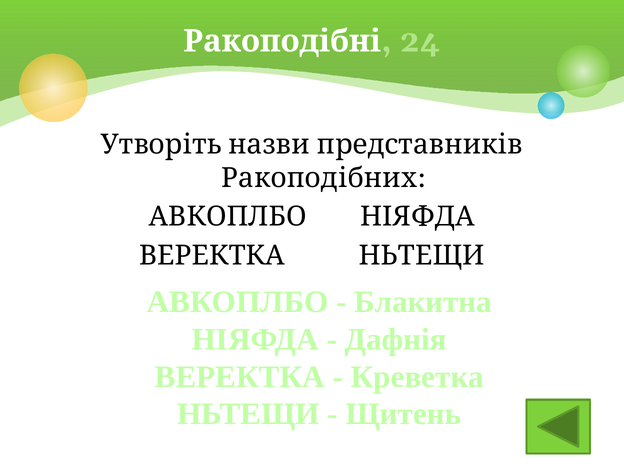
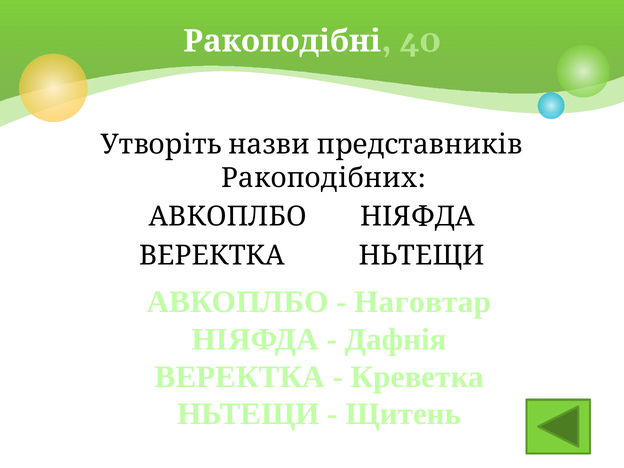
24: 24 -> 40
Блакитна: Блакитна -> Наговтар
